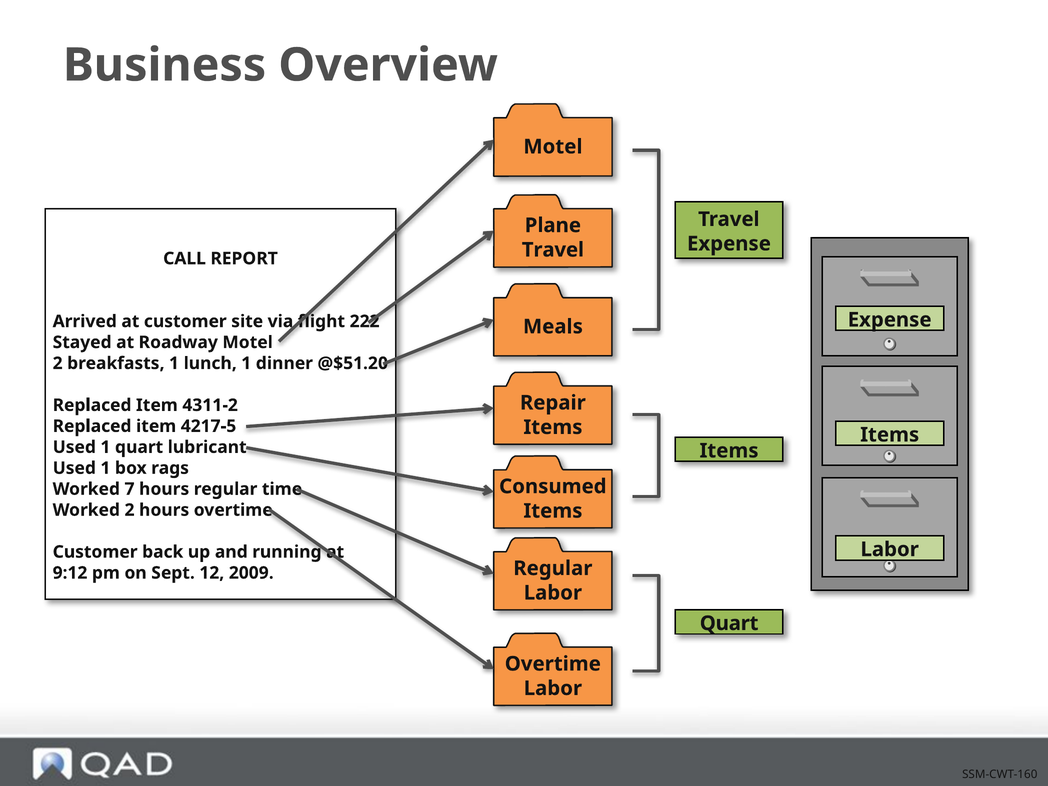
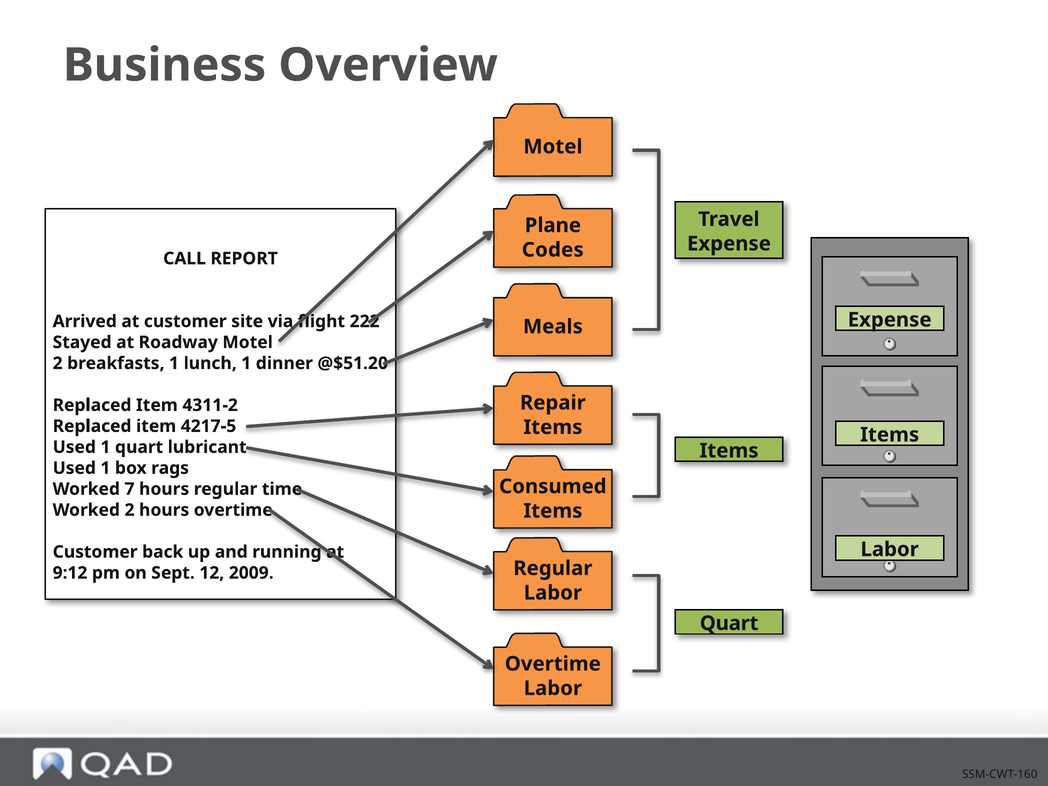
Travel at (553, 250): Travel -> Codes
